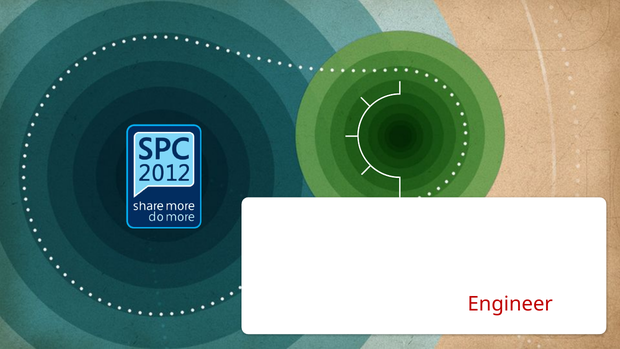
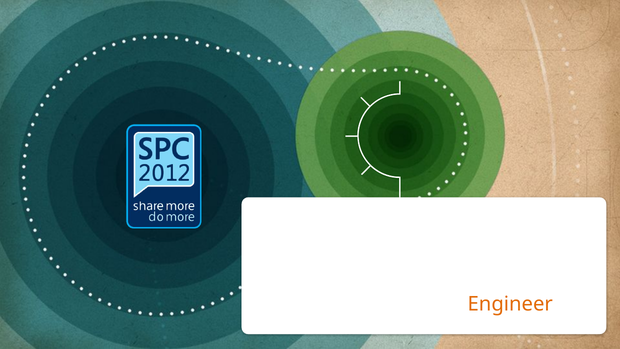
Engineer colour: red -> orange
